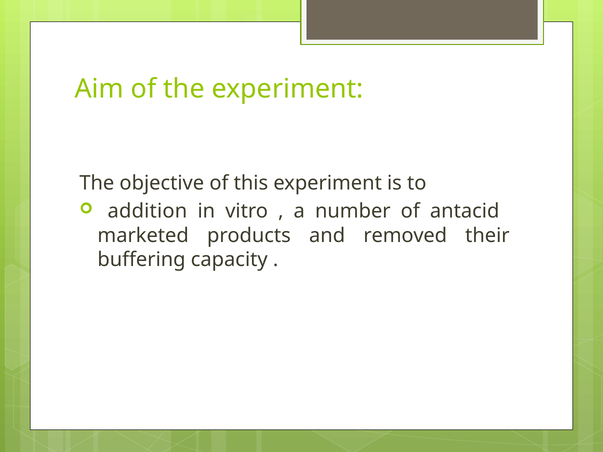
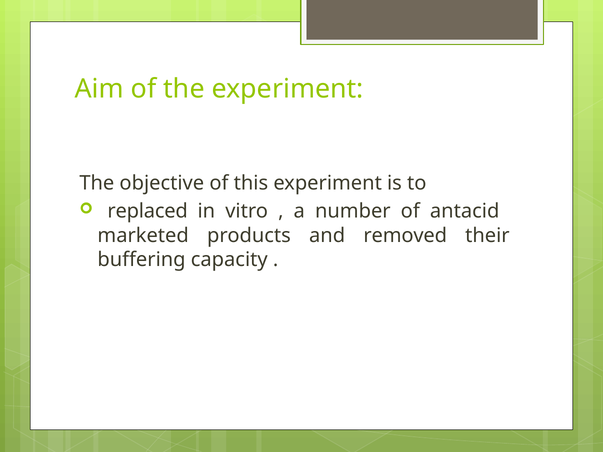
addition: addition -> replaced
